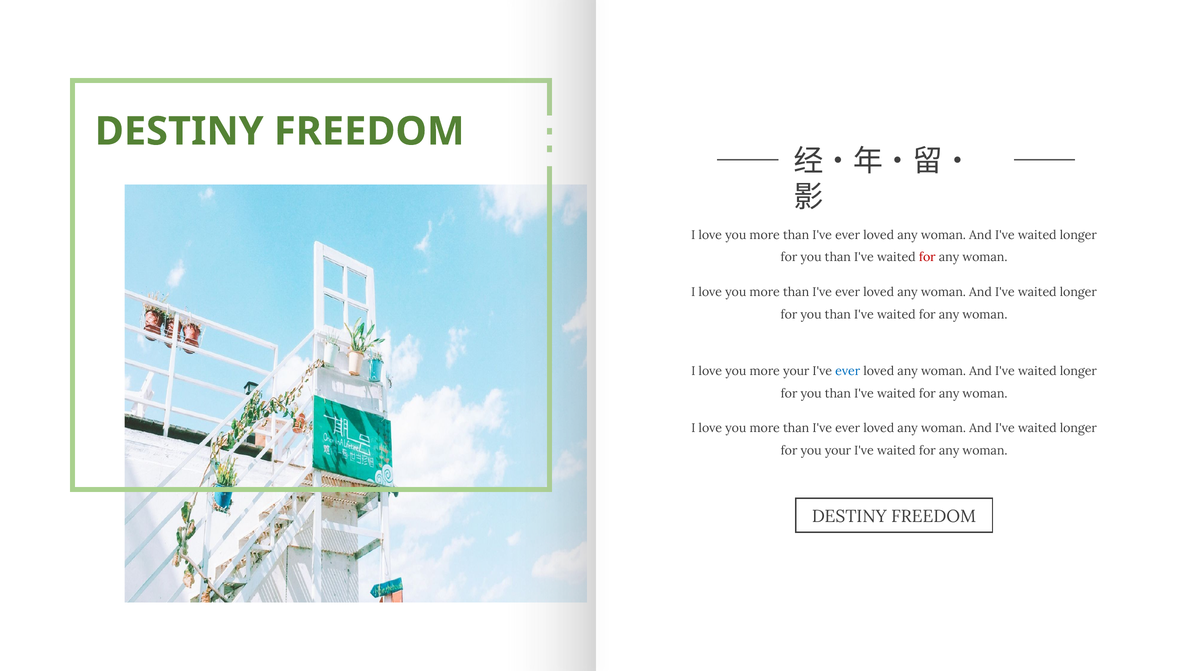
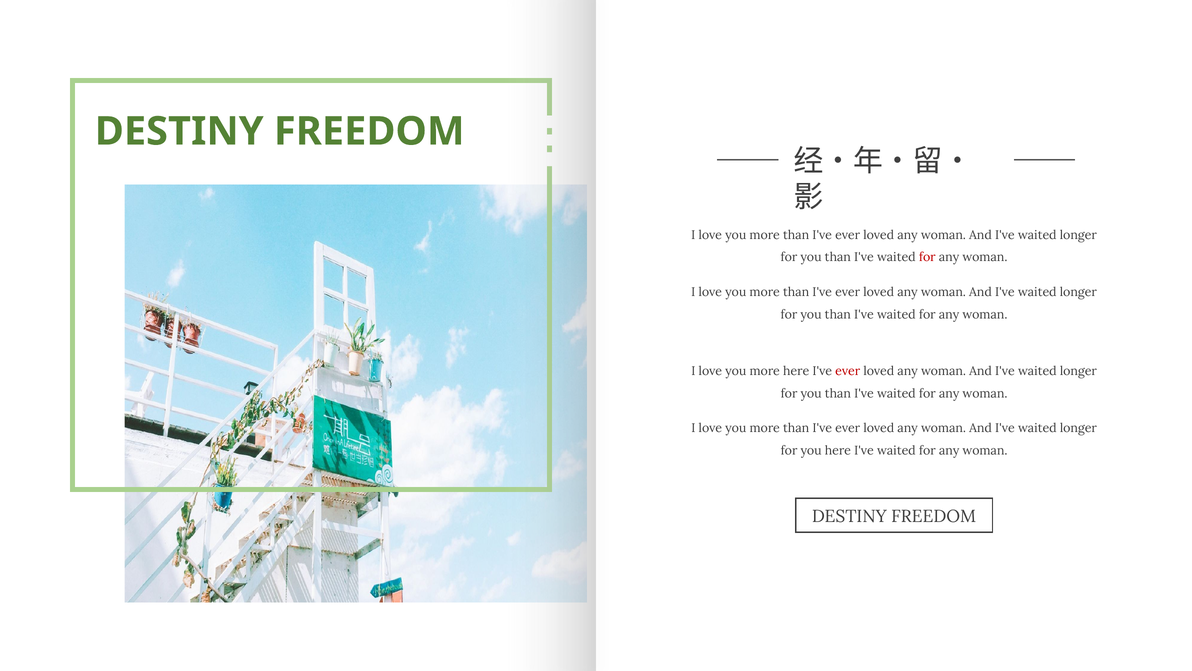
more your: your -> here
ever at (848, 371) colour: blue -> red
you your: your -> here
